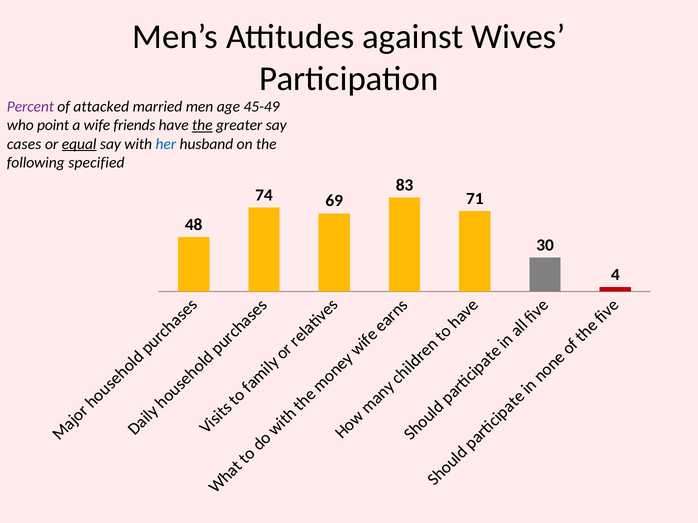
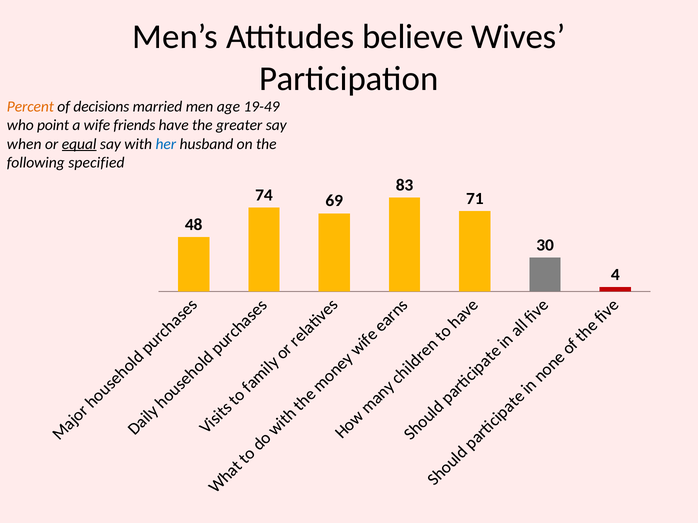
against: against -> believe
Percent colour: purple -> orange
attacked: attacked -> decisions
45-49: 45-49 -> 19-49
the at (202, 125) underline: present -> none
cases: cases -> when
